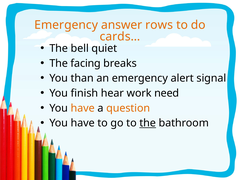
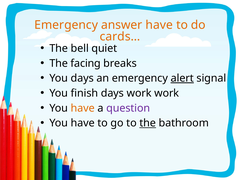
answer rows: rows -> have
You than: than -> days
alert underline: none -> present
finish hear: hear -> days
work need: need -> work
question colour: orange -> purple
